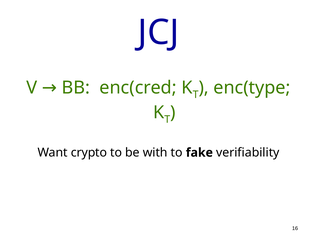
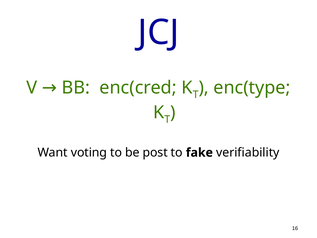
crypto: crypto -> voting
with: with -> post
